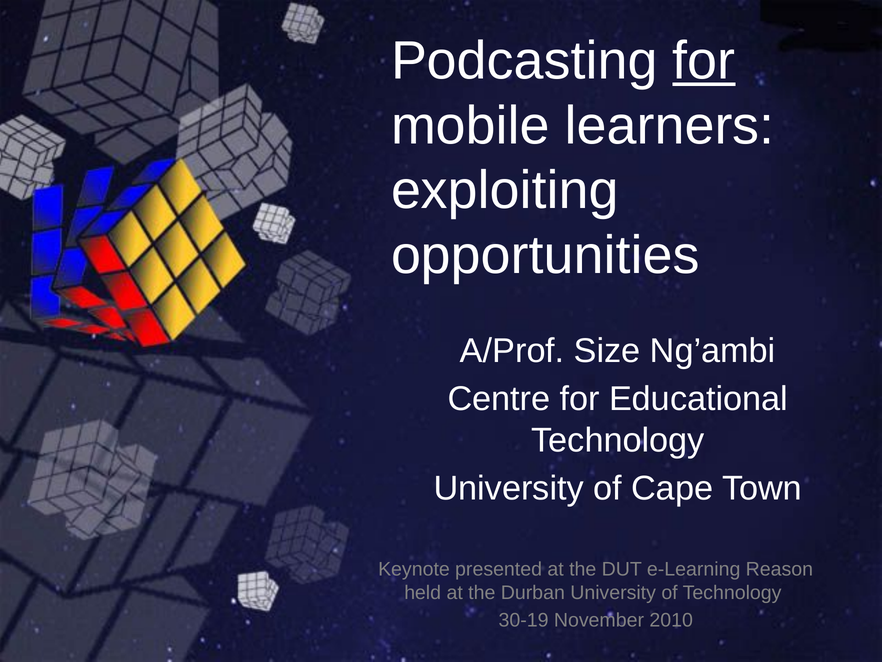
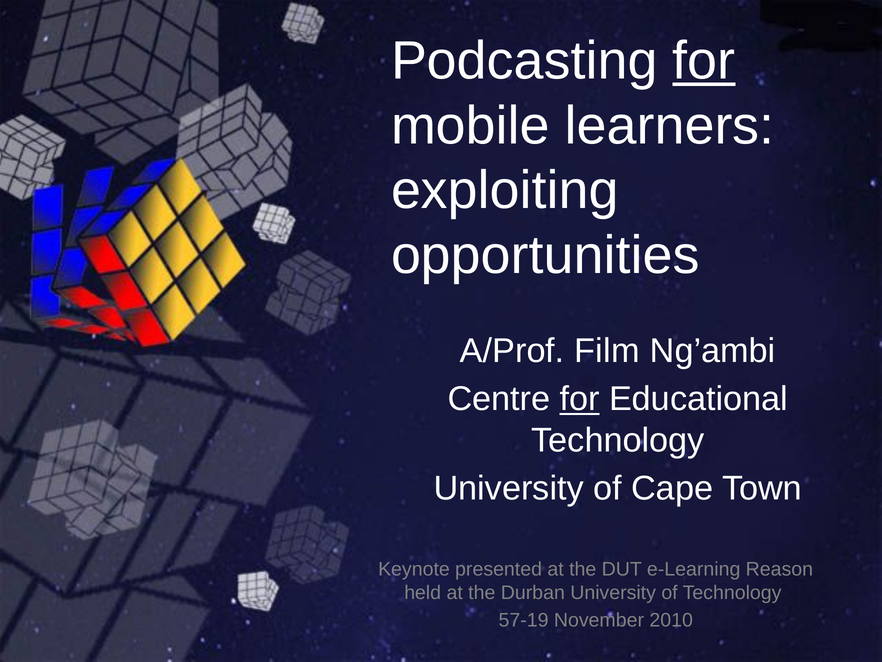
Size: Size -> Film
for at (580, 399) underline: none -> present
30-19: 30-19 -> 57-19
